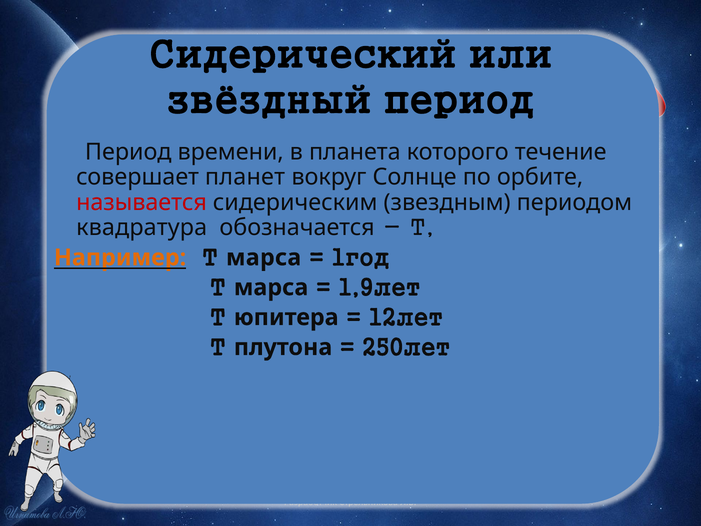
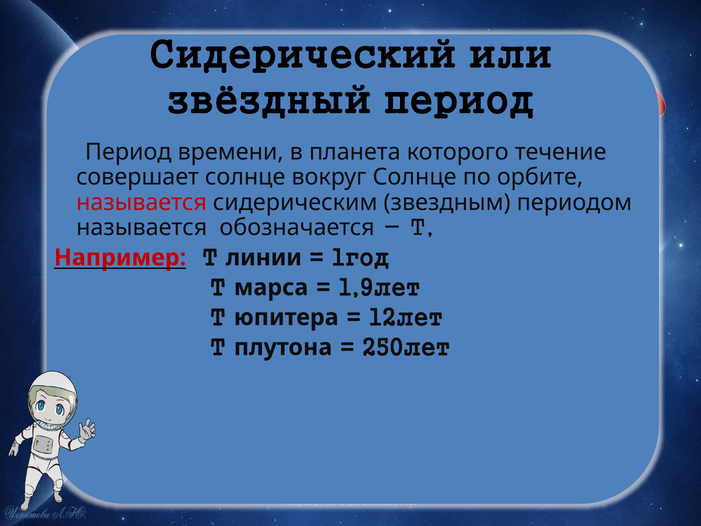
совершает планет: планет -> солнце
квадратура at (142, 228): квадратура -> называется
Например colour: orange -> red
марса at (264, 257): марса -> линии
